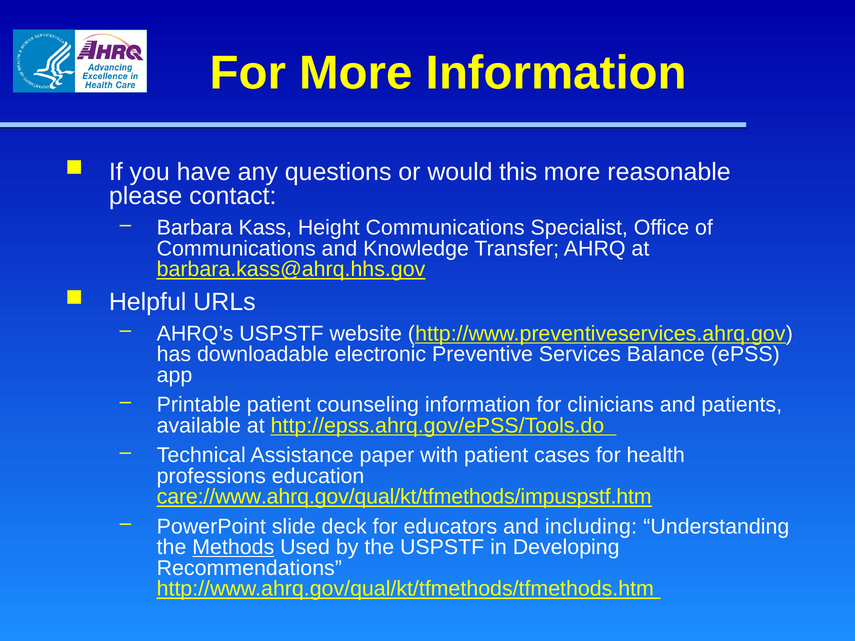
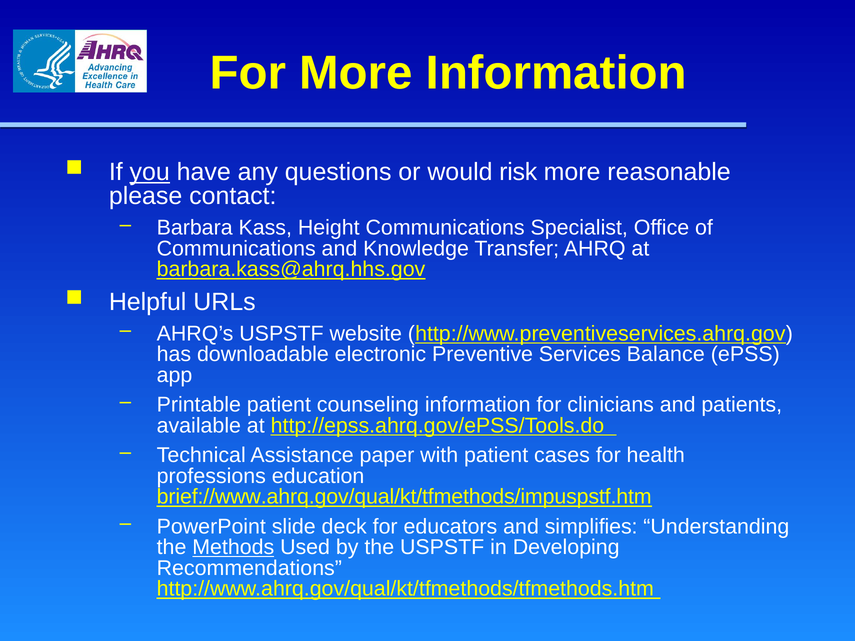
you underline: none -> present
this: this -> risk
care://www.ahrq.gov/qual/kt/tfmethods/impuspstf.htm: care://www.ahrq.gov/qual/kt/tfmethods/impuspstf.htm -> brief://www.ahrq.gov/qual/kt/tfmethods/impuspstf.htm
including: including -> simplifies
